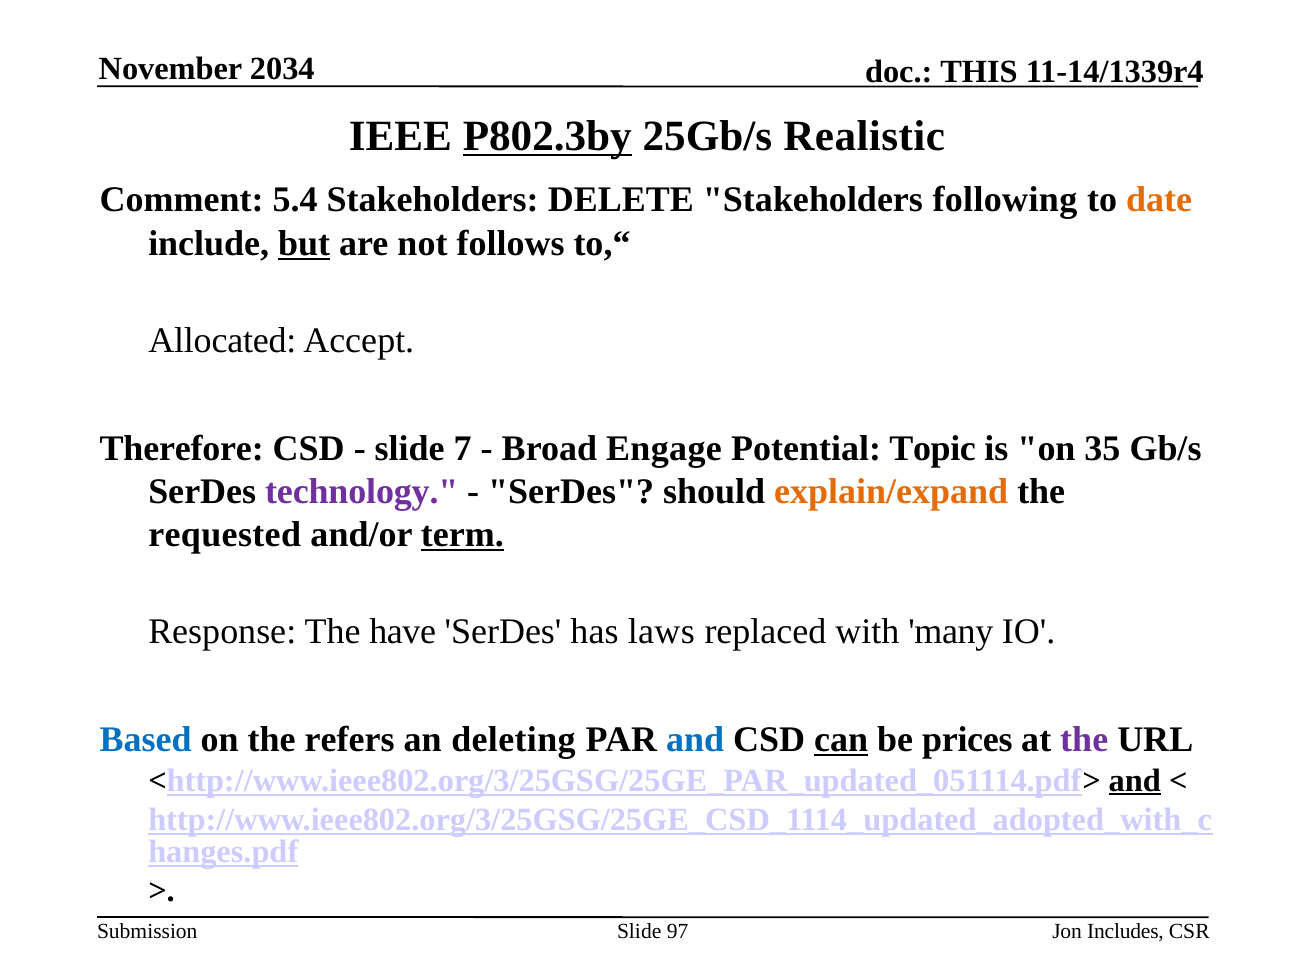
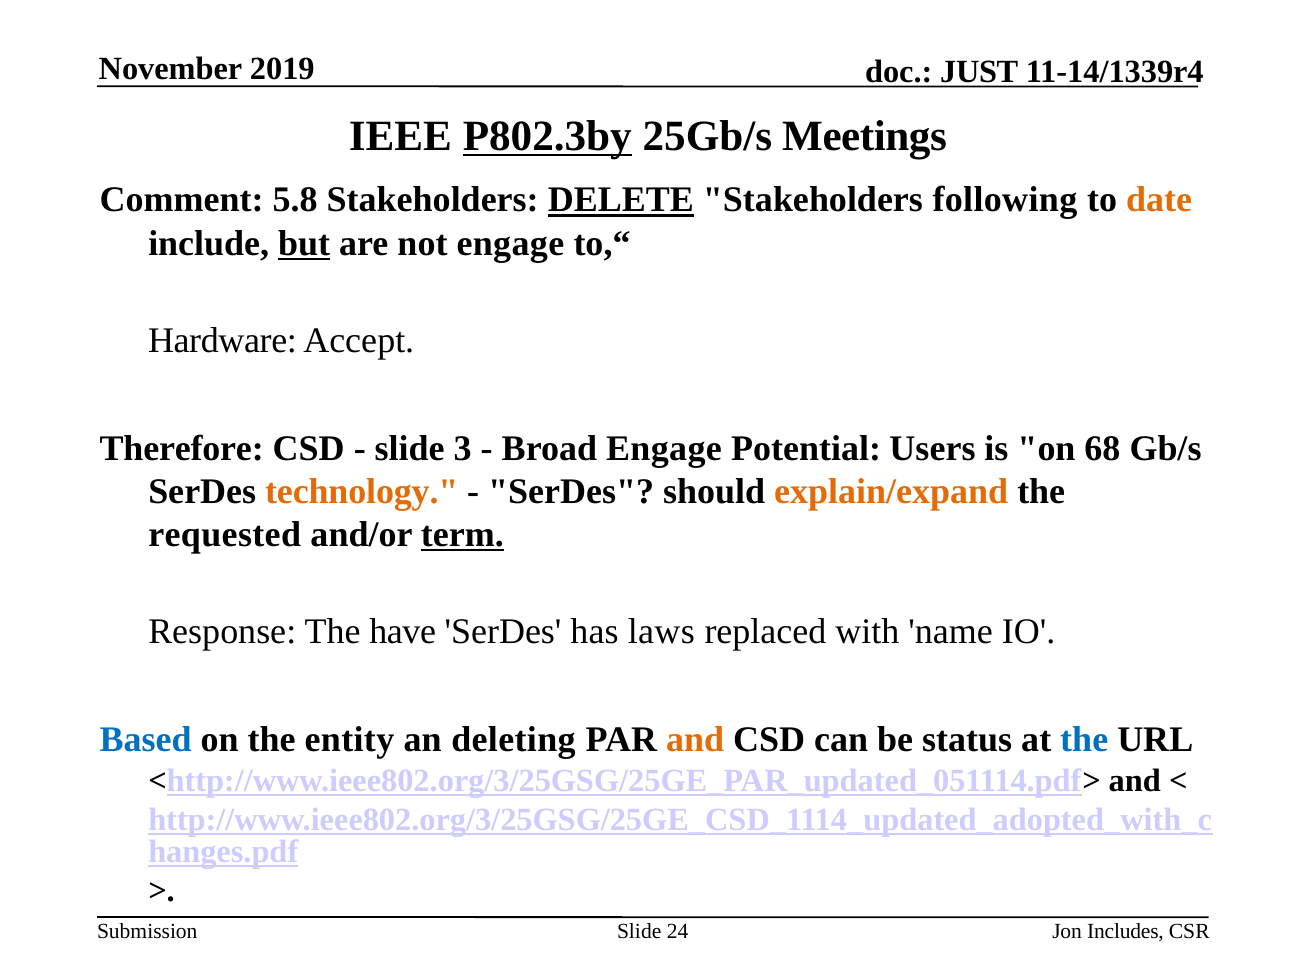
2034: 2034 -> 2019
THIS: THIS -> JUST
Realistic: Realistic -> Meetings
5.4: 5.4 -> 5.8
DELETE underline: none -> present
not follows: follows -> engage
Allocated: Allocated -> Hardware
7: 7 -> 3
Topic: Topic -> Users
35: 35 -> 68
technology colour: purple -> orange
many: many -> name
refers: refers -> entity
and at (695, 740) colour: blue -> orange
can underline: present -> none
prices: prices -> status
the at (1084, 740) colour: purple -> blue
and at (1135, 781) underline: present -> none
97: 97 -> 24
